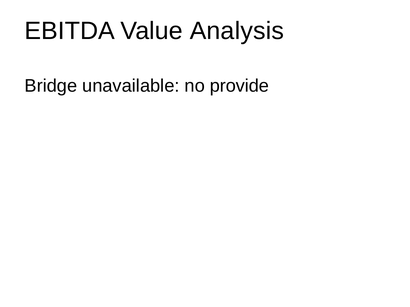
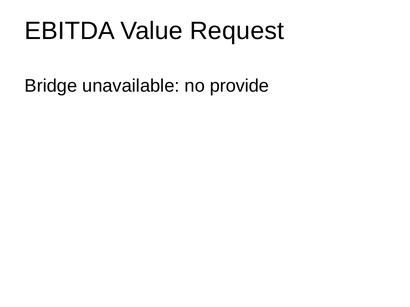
Analysis: Analysis -> Request
